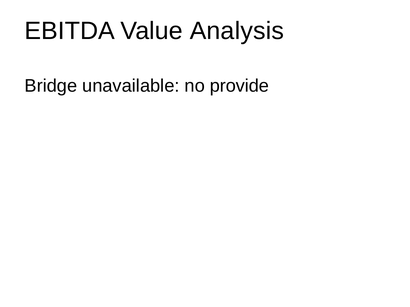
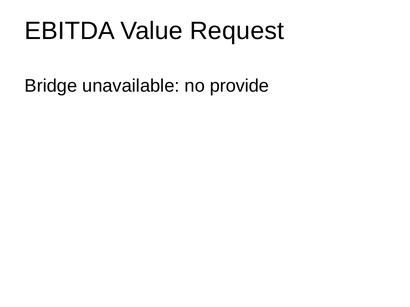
Analysis: Analysis -> Request
